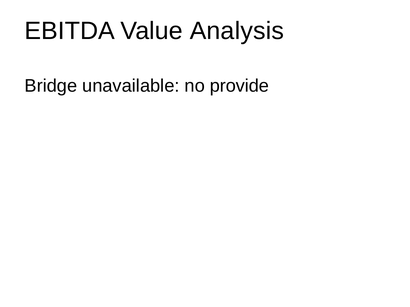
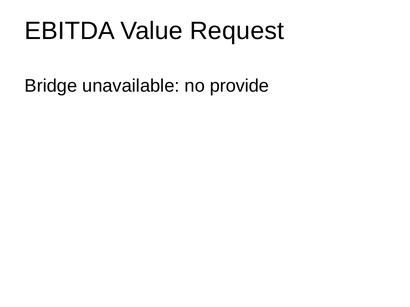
Analysis: Analysis -> Request
